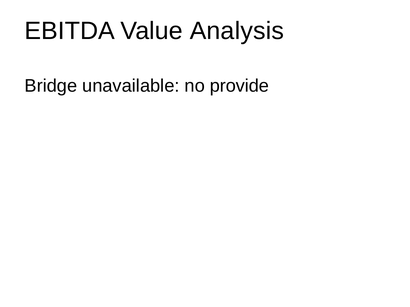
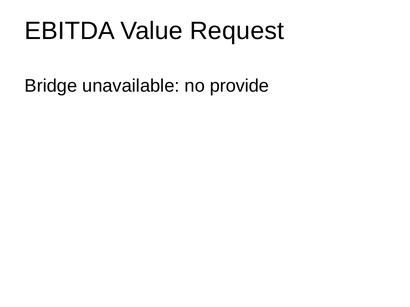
Analysis: Analysis -> Request
